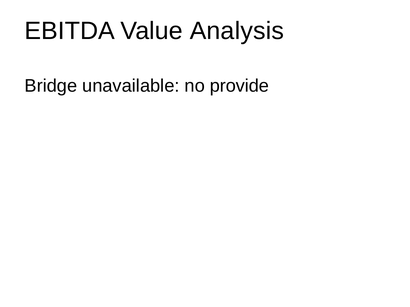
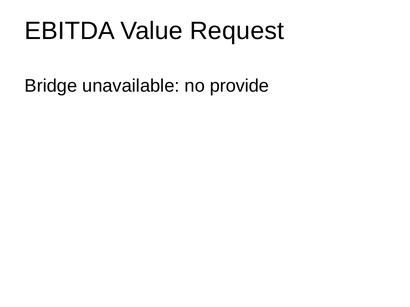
Analysis: Analysis -> Request
